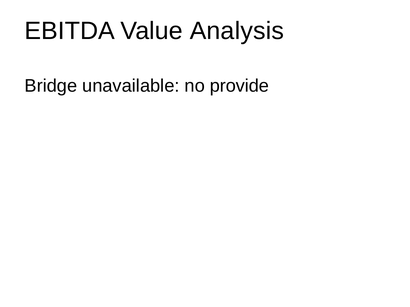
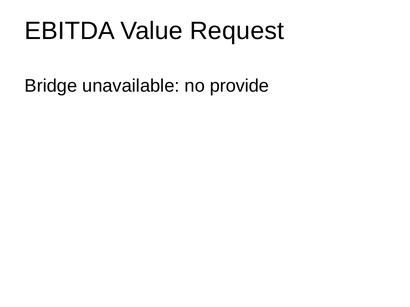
Analysis: Analysis -> Request
